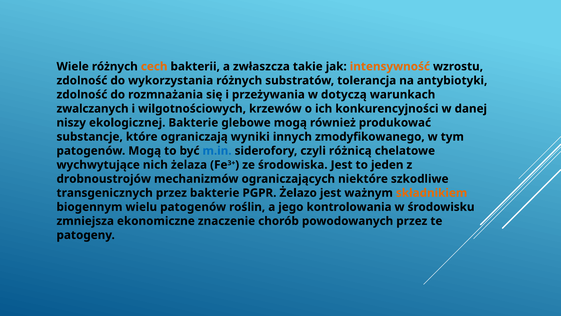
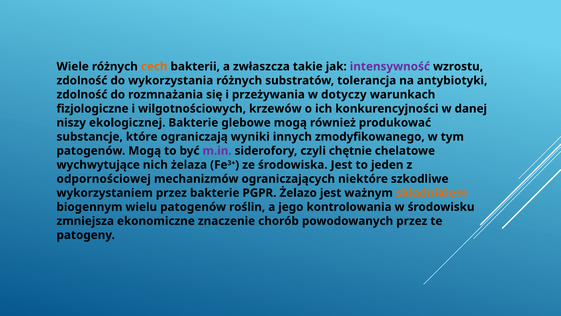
intensywność colour: orange -> purple
dotyczą: dotyczą -> dotyczy
zwalczanych: zwalczanych -> fizjologiczne
m.in colour: blue -> purple
różnicą: różnicą -> chętnie
drobnoustrojów: drobnoustrojów -> odpornościowej
transgenicznych: transgenicznych -> wykorzystaniem
